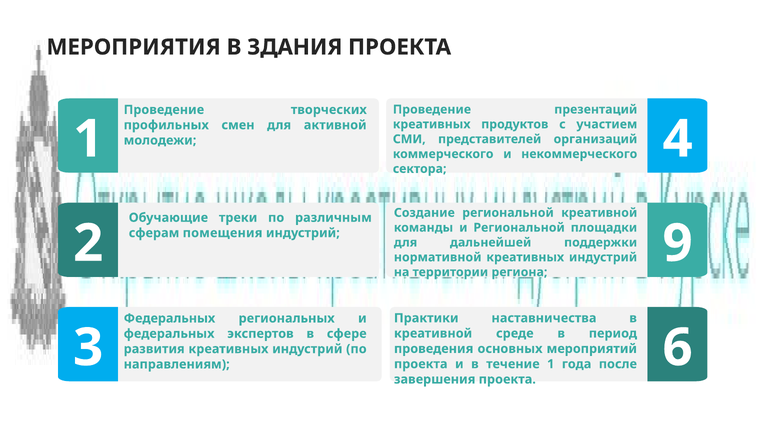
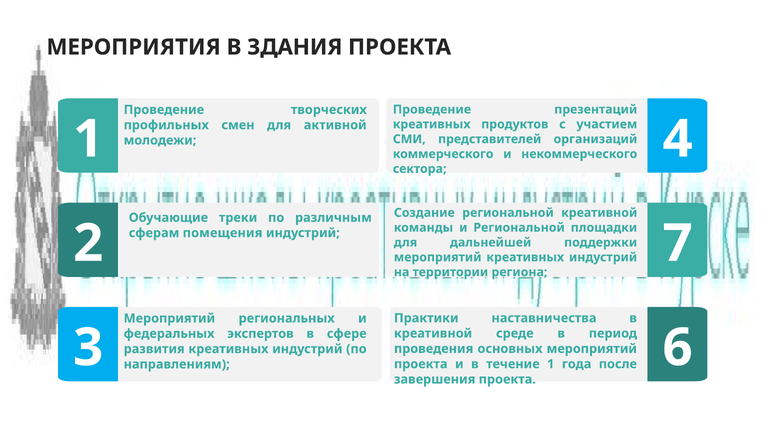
9: 9 -> 7
нормативной at (438, 258): нормативной -> мероприятий
Федеральных at (169, 319): Федеральных -> Мероприятий
